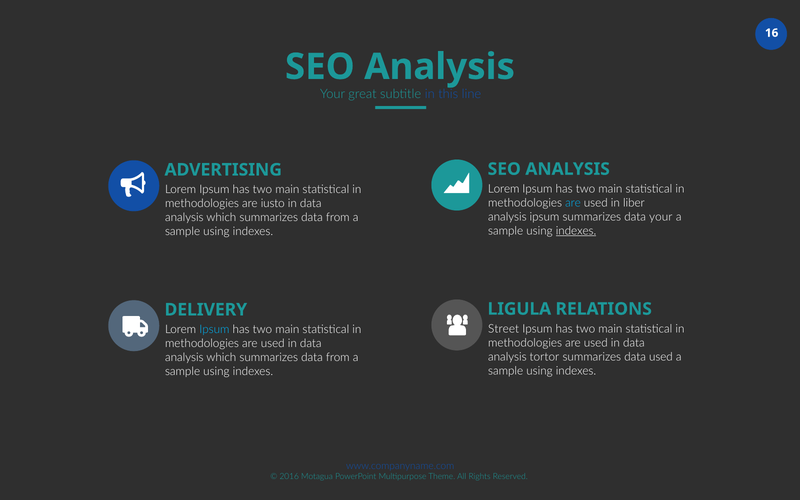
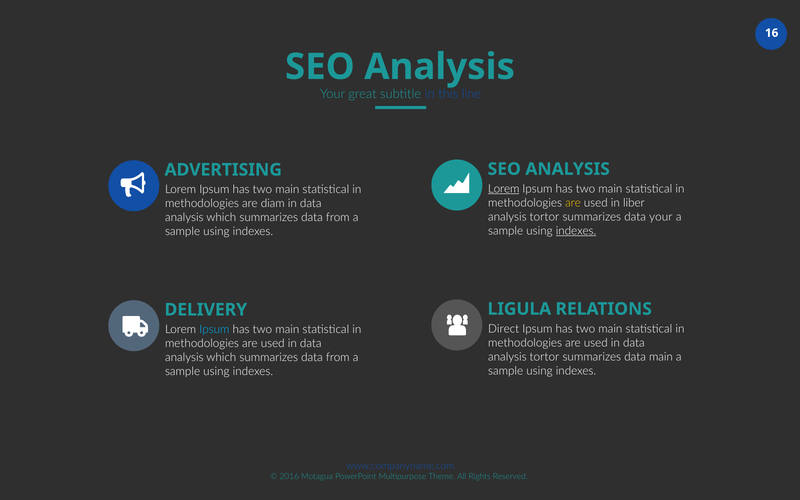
Lorem at (504, 189) underline: none -> present
are at (573, 203) colour: light blue -> yellow
iusto: iusto -> diam
ipsum at (544, 217): ipsum -> tortor
Street: Street -> Direct
data used: used -> main
